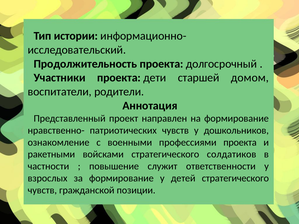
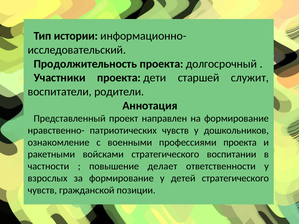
домом: домом -> служит
солдатиков: солдатиков -> воспитании
служит: служит -> делает
